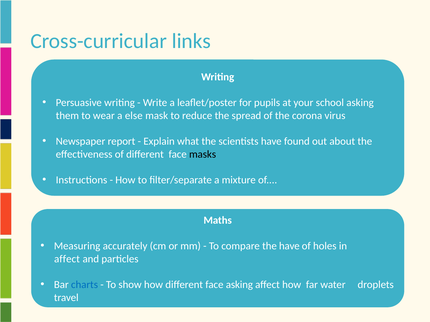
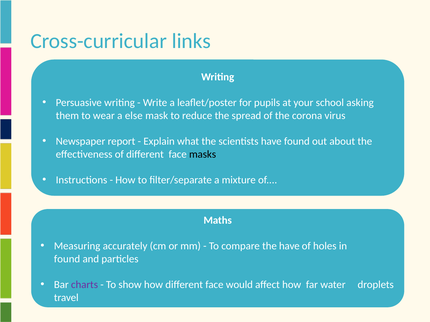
affect at (67, 259): affect -> found
charts colour: blue -> purple
face asking: asking -> would
